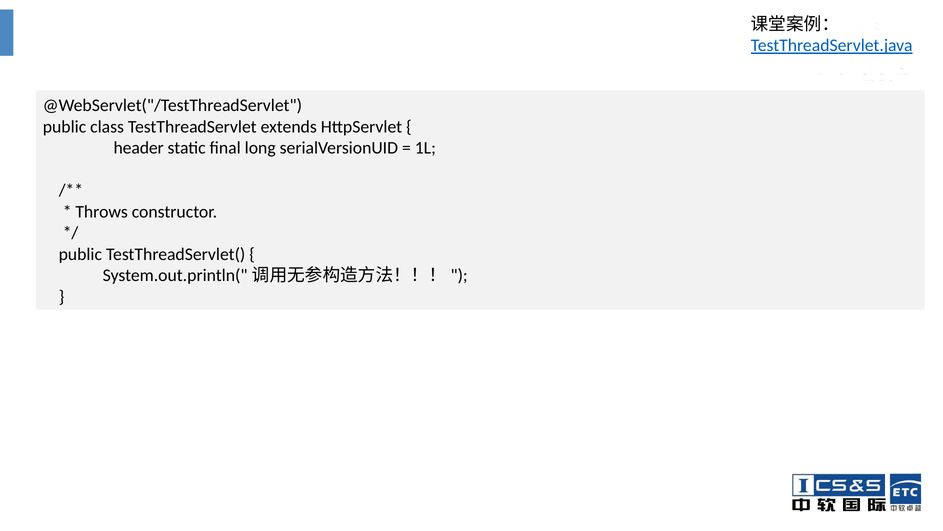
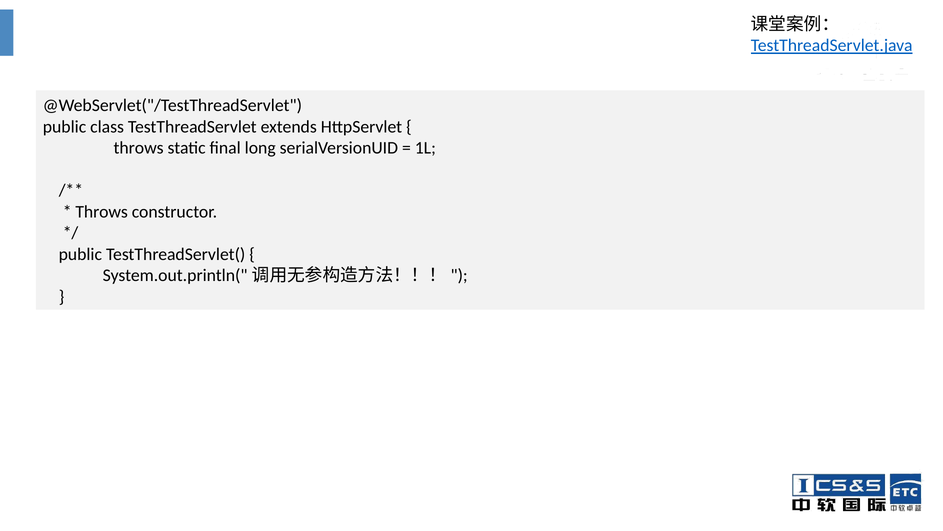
header at (139, 148): header -> throws
